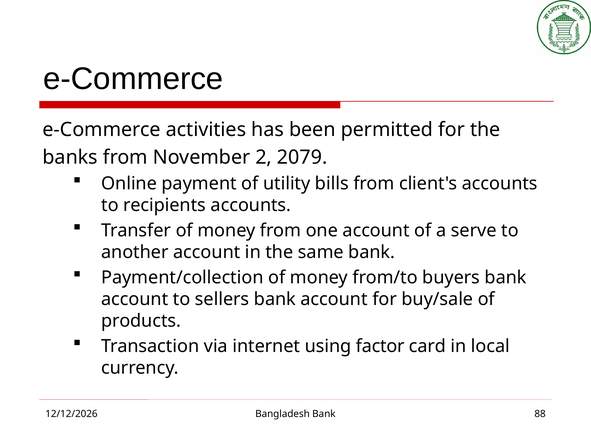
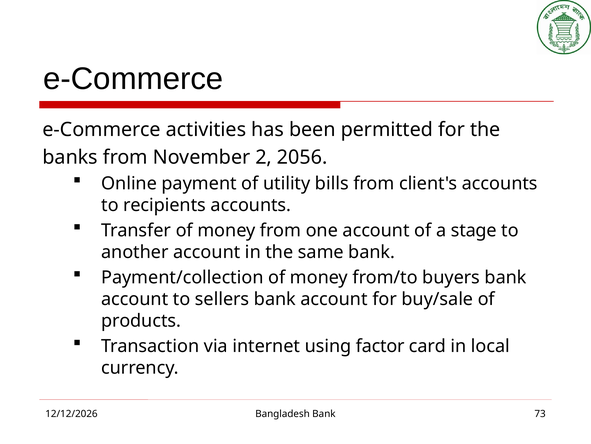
2079: 2079 -> 2056
serve: serve -> stage
88: 88 -> 73
